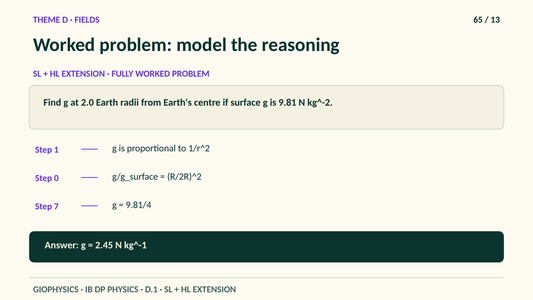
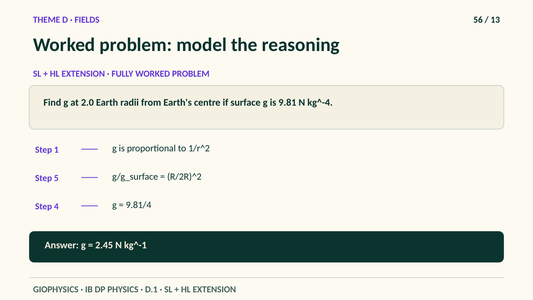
65: 65 -> 56
kg^-2: kg^-2 -> kg^-4
0: 0 -> 5
7: 7 -> 4
